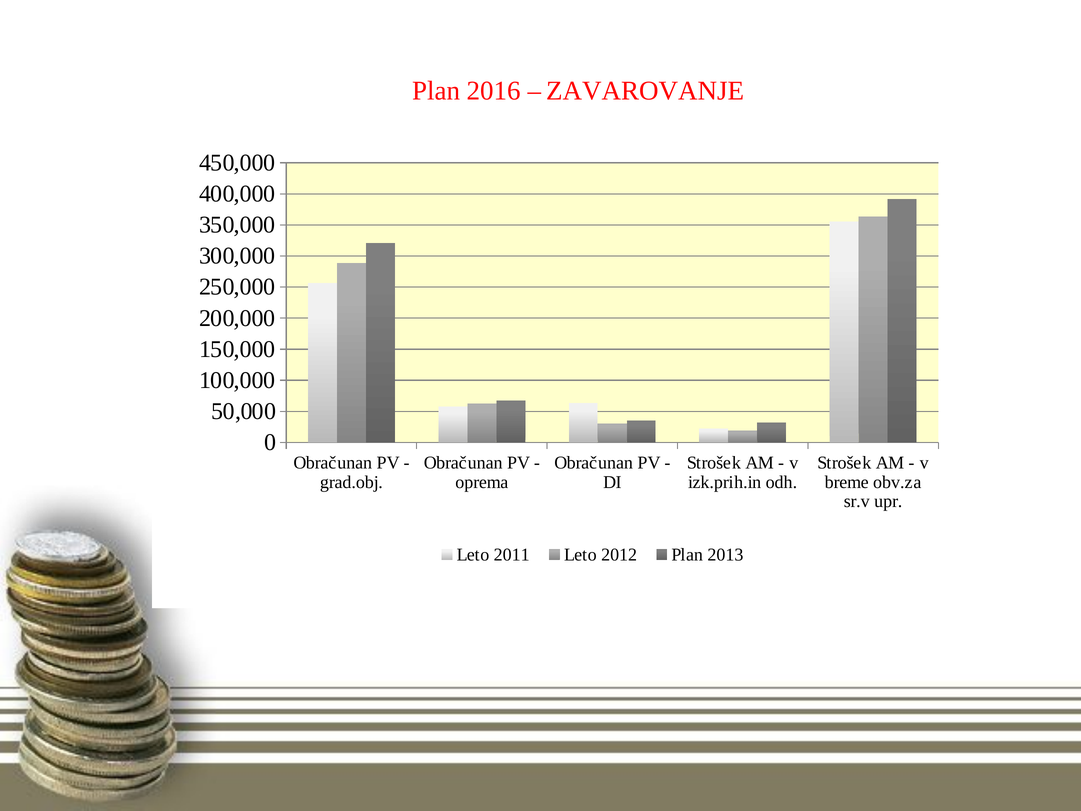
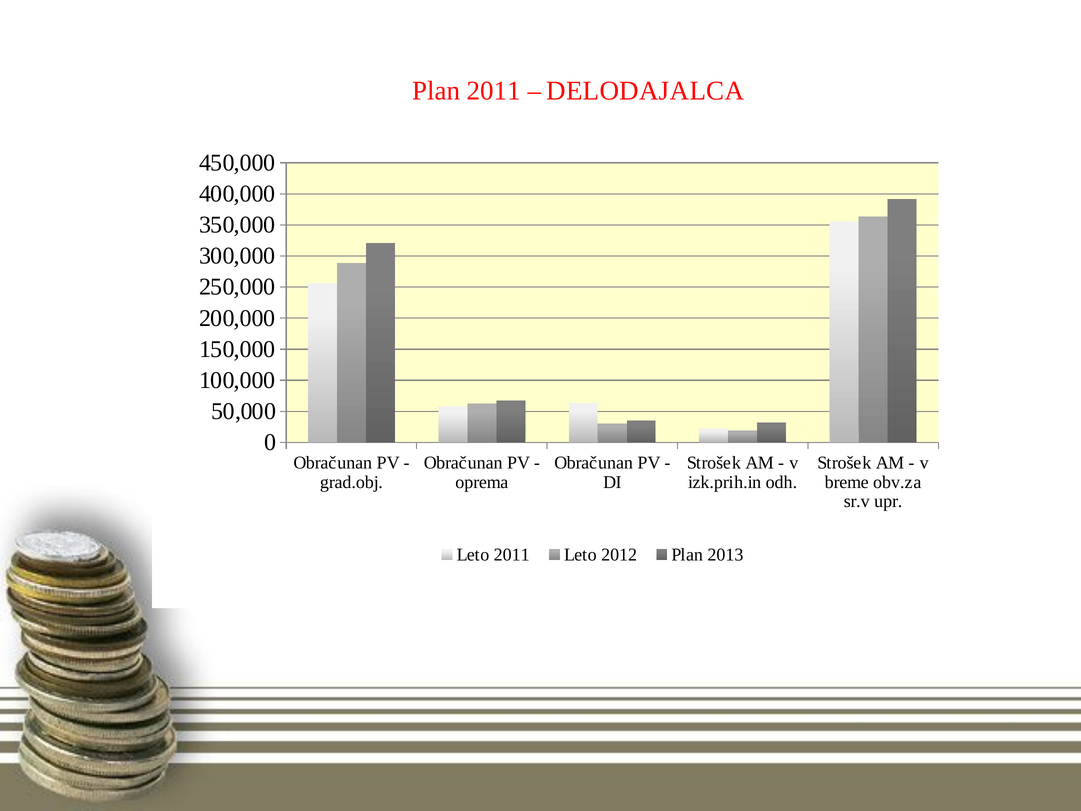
Plan 2016: 2016 -> 2011
ZAVAROVANJE: ZAVAROVANJE -> DELODAJALCA
